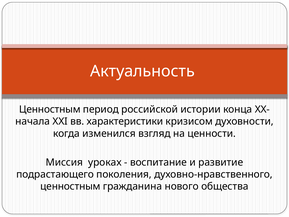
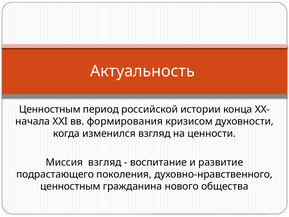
характеристики: характеристики -> формирования
Миссия уроках: уроках -> взгляд
